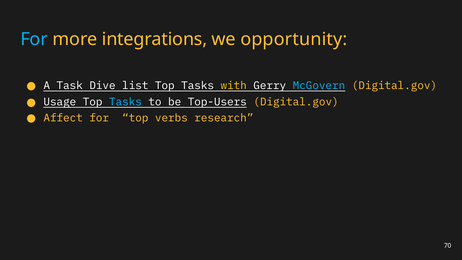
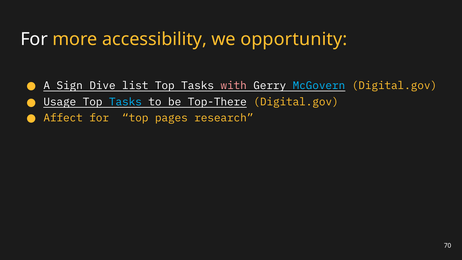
For at (34, 39) colour: light blue -> white
integrations: integrations -> accessibility
Task: Task -> Sign
with colour: yellow -> pink
Top-Users: Top-Users -> Top-There
verbs: verbs -> pages
